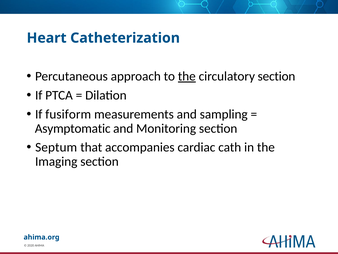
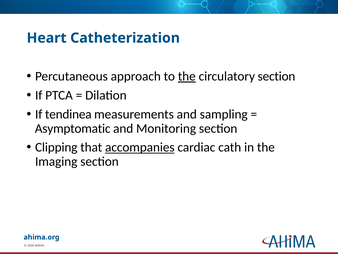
fusiform: fusiform -> tendinea
Septum: Septum -> Clipping
accompanies underline: none -> present
